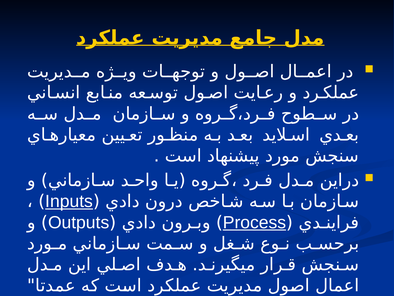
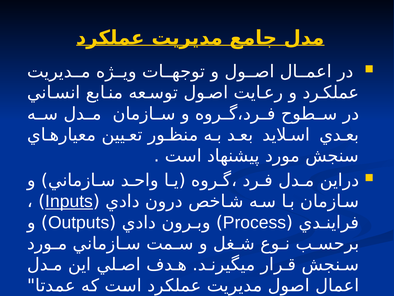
Process underline: present -> none
